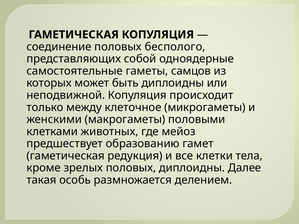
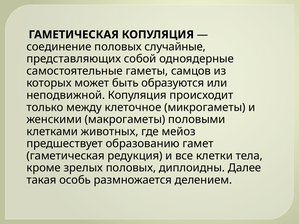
бесполого: бесполого -> случайные
быть диплоидны: диплоидны -> образуются
